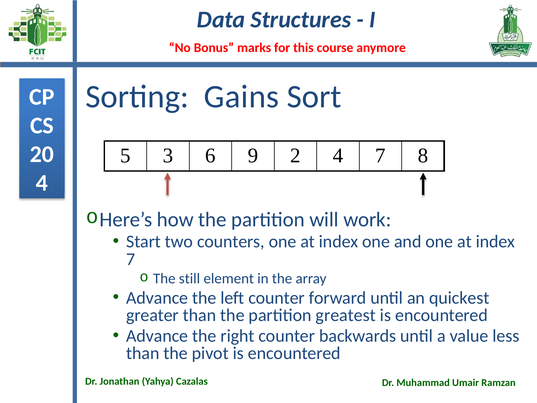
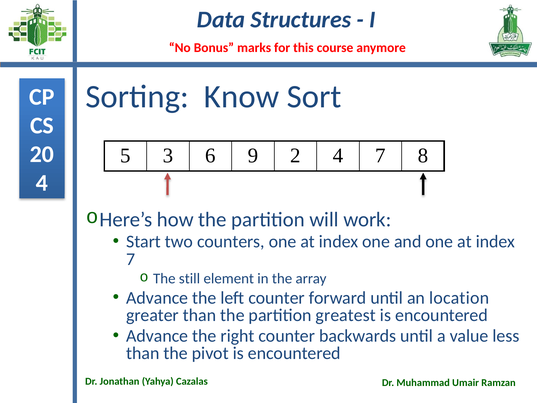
Gains: Gains -> Know
quickest: quickest -> location
